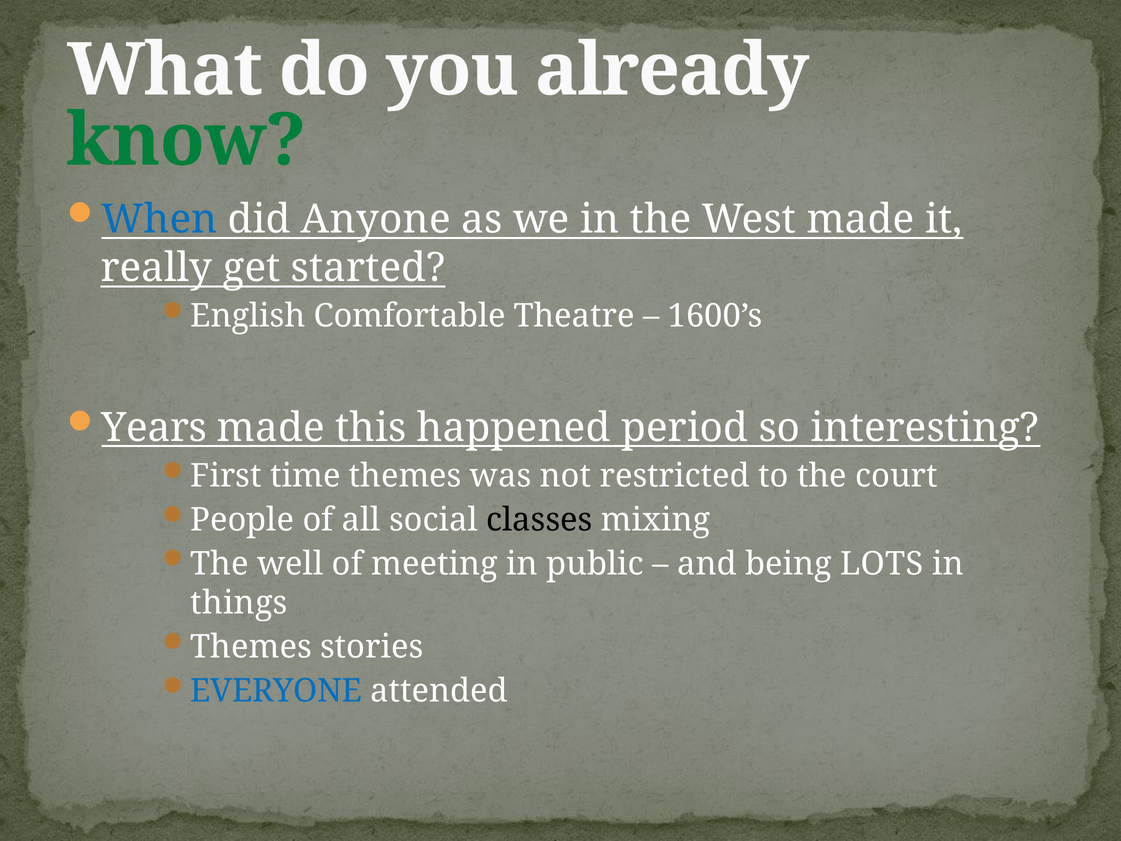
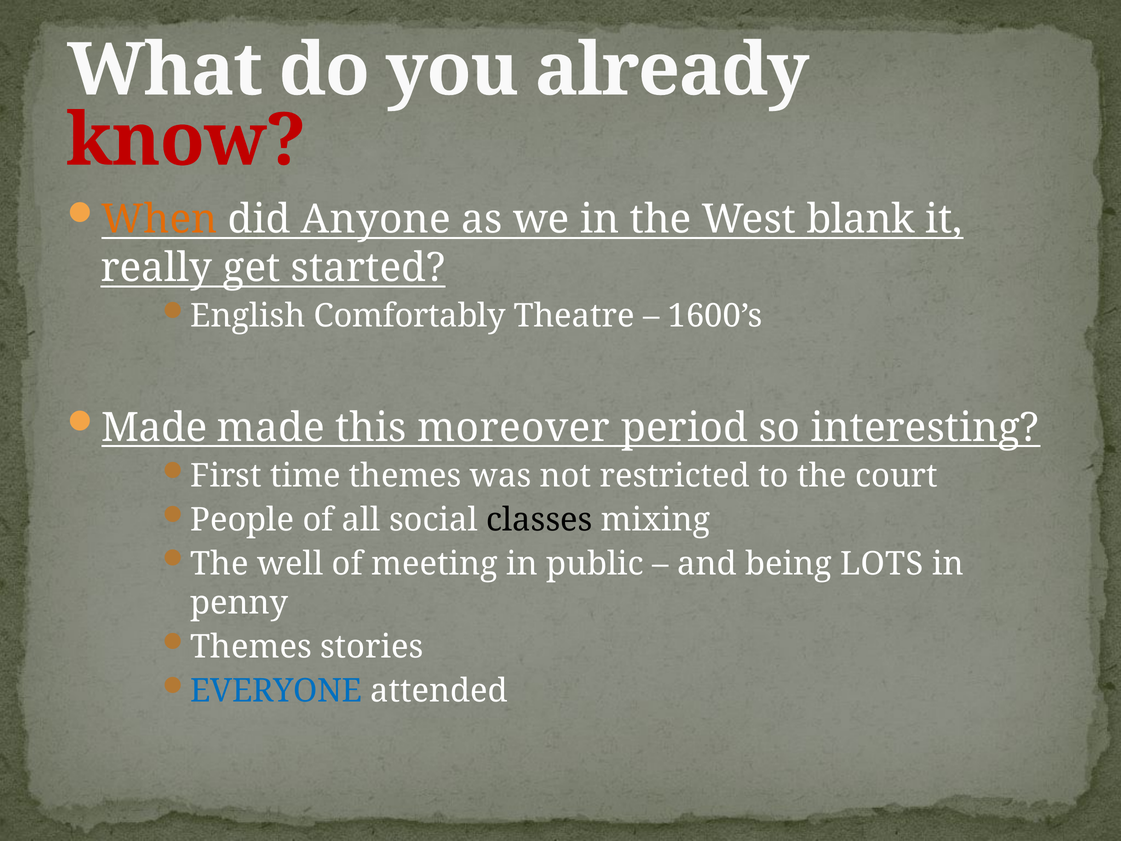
know colour: green -> red
When colour: blue -> orange
West made: made -> blank
Comfortable: Comfortable -> Comfortably
Years at (154, 428): Years -> Made
happened: happened -> moreover
things: things -> penny
